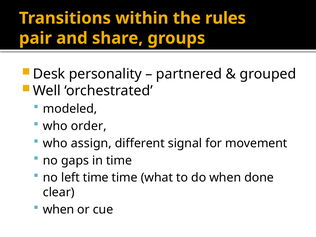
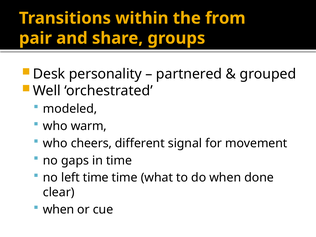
rules: rules -> from
order: order -> warm
assign: assign -> cheers
